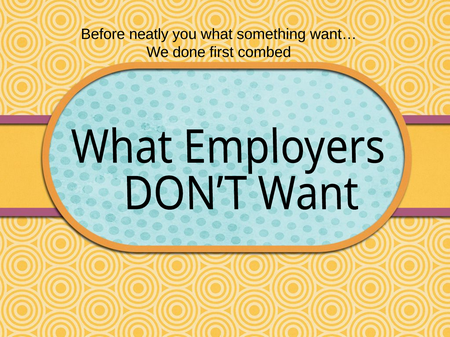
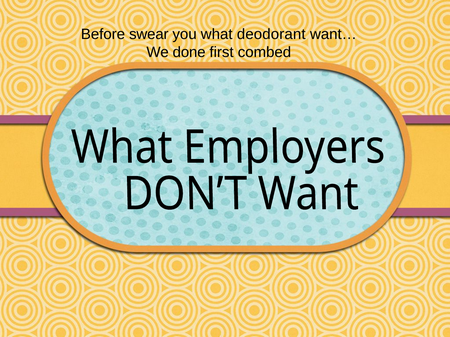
neatly: neatly -> swear
something: something -> deodorant
